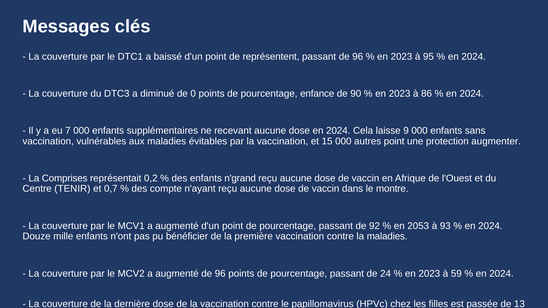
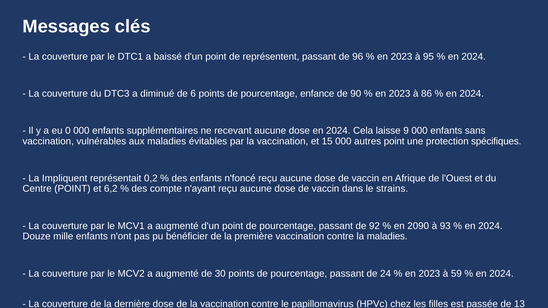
0: 0 -> 6
7: 7 -> 0
augmenter: augmenter -> spécifiques
Comprises: Comprises -> Impliquent
n'grand: n'grand -> n'foncé
Centre TENIR: TENIR -> POINT
0,7: 0,7 -> 6,2
montre: montre -> strains
2053: 2053 -> 2090
augmenté de 96: 96 -> 30
